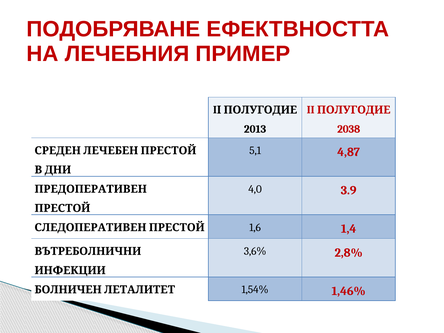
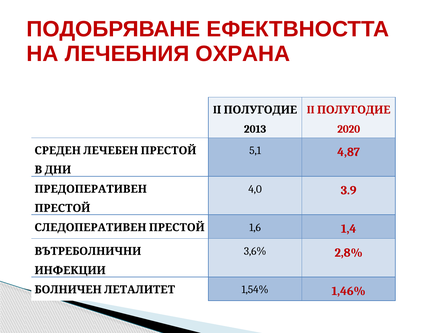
ПРИМЕР: ПРИМЕР -> ОХРАНА
2038: 2038 -> 2020
